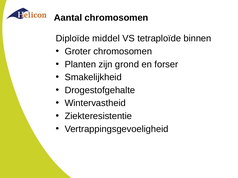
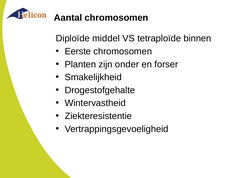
Groter: Groter -> Eerste
grond: grond -> onder
